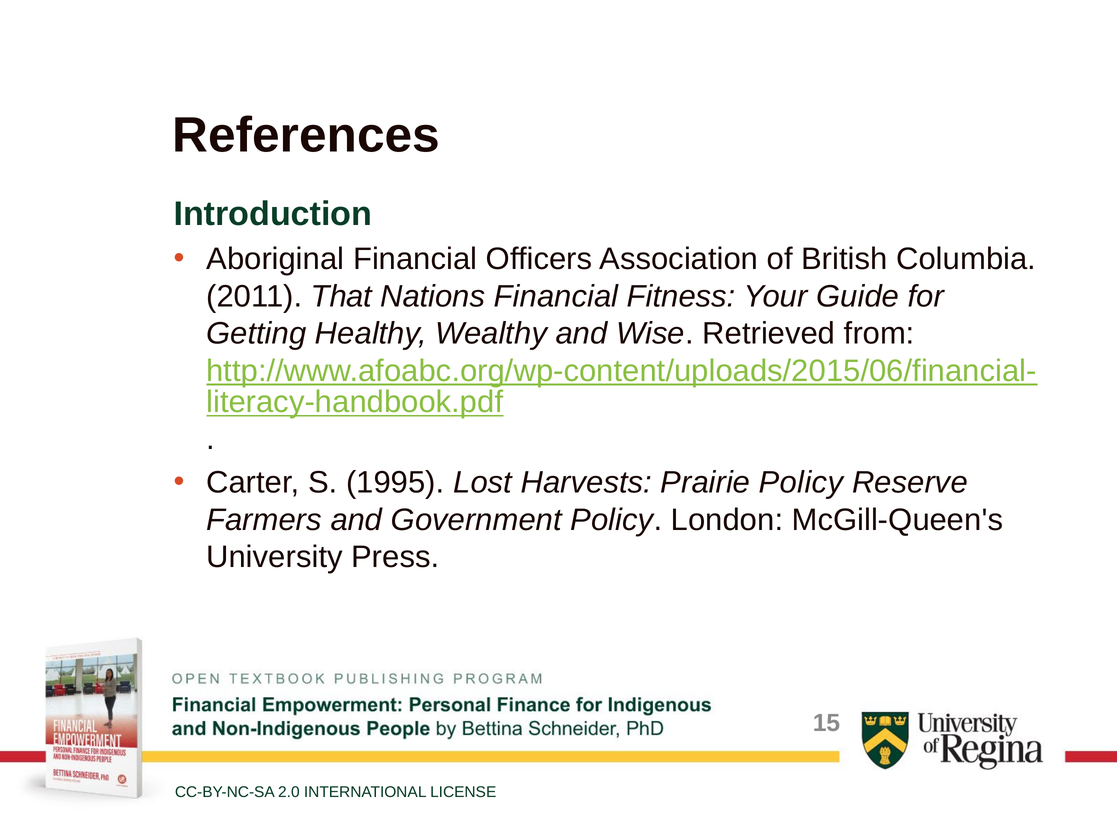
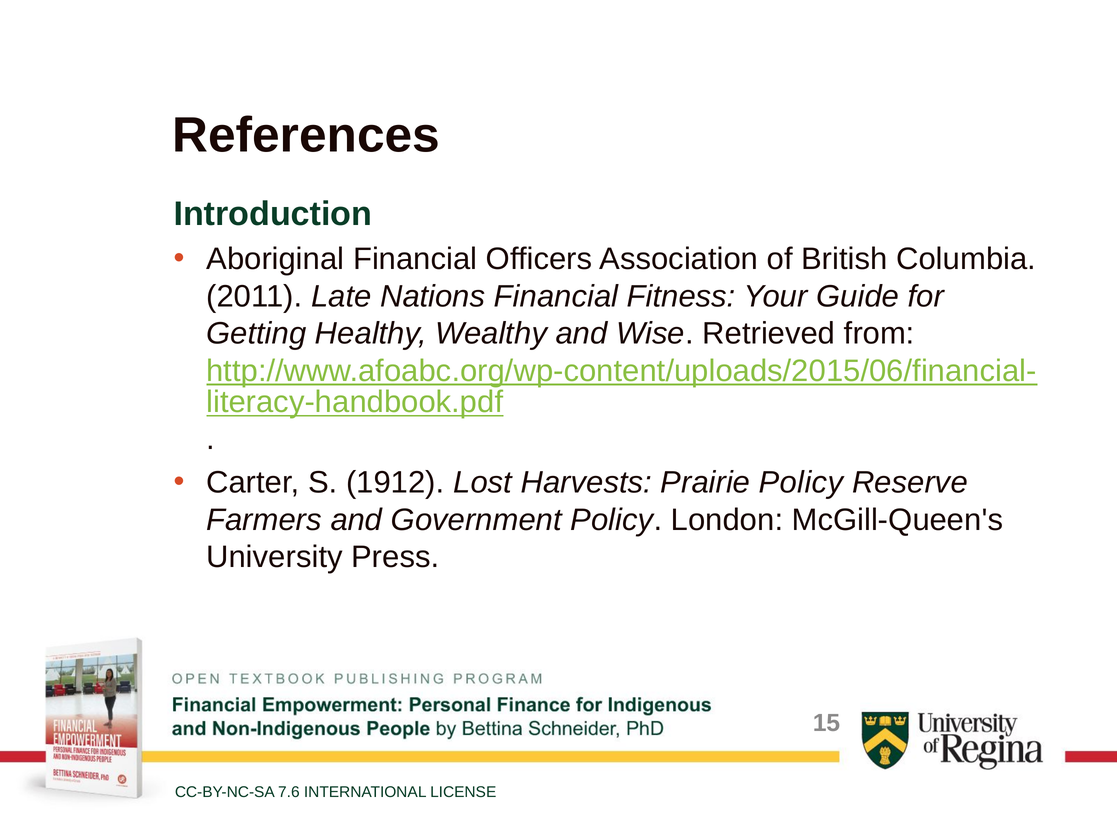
That: That -> Late
1995: 1995 -> 1912
2.0: 2.0 -> 7.6
